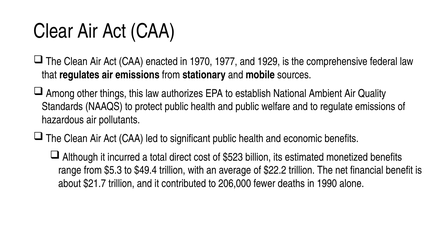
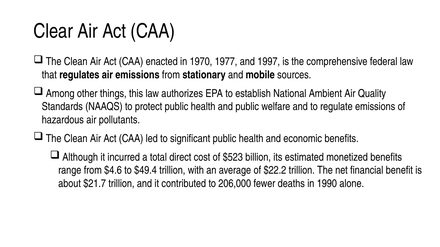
1929: 1929 -> 1997
$5.3: $5.3 -> $4.6
